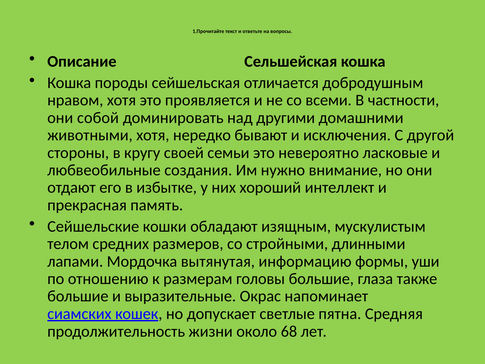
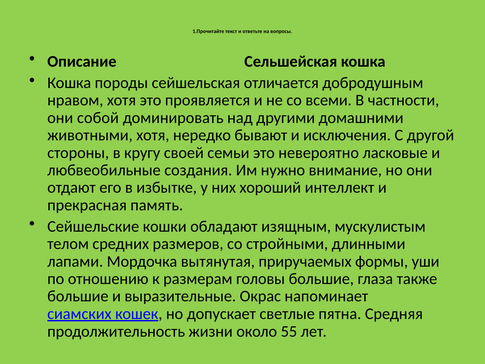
информацию: информацию -> приручаемых
68: 68 -> 55
